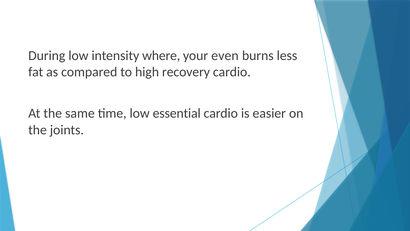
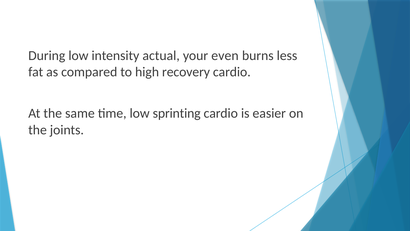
where: where -> actual
essential: essential -> sprinting
